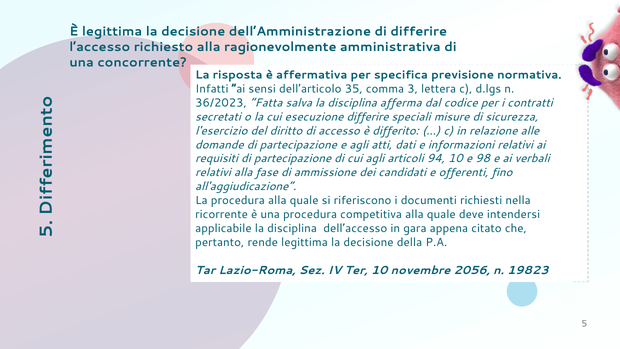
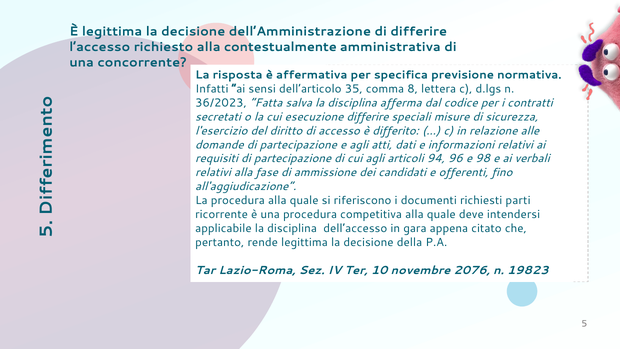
ragionevolmente: ragionevolmente -> contestualmente
comma 3: 3 -> 8
94 10: 10 -> 96
nella: nella -> parti
2056: 2056 -> 2076
